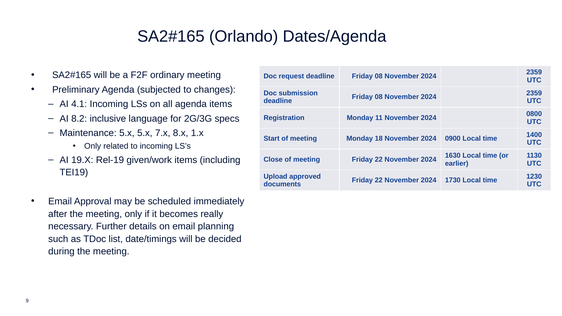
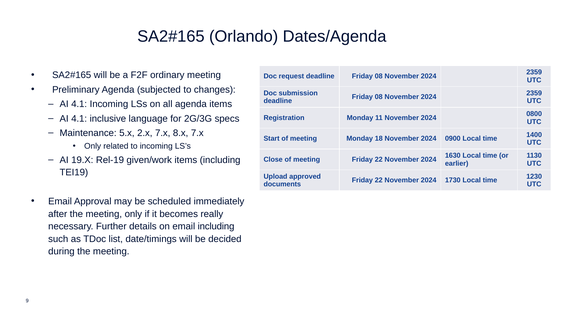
8.2 at (79, 119): 8.2 -> 4.1
5.x 5.x: 5.x -> 2.x
8.x 1.x: 1.x -> 7.x
email planning: planning -> including
